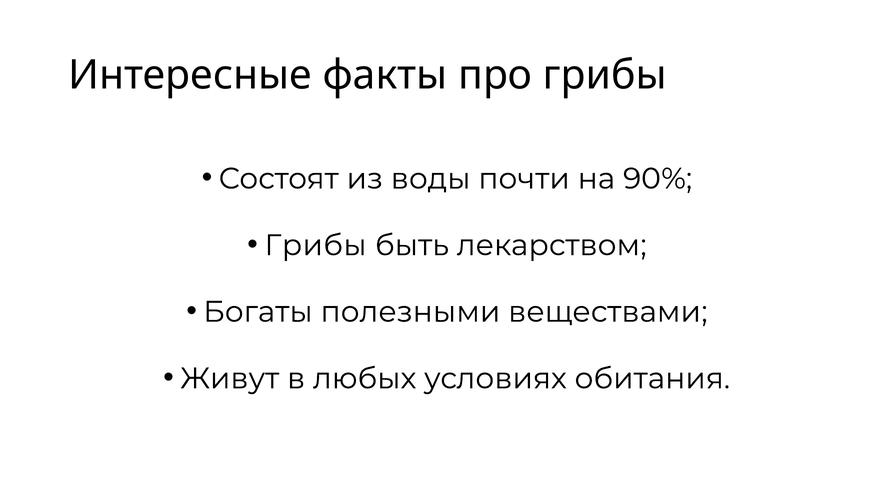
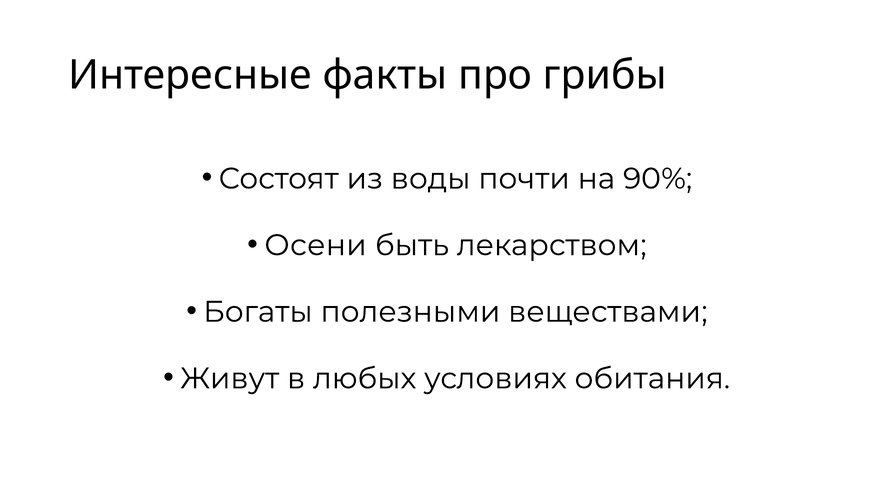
Грибы at (316, 245): Грибы -> Осени
